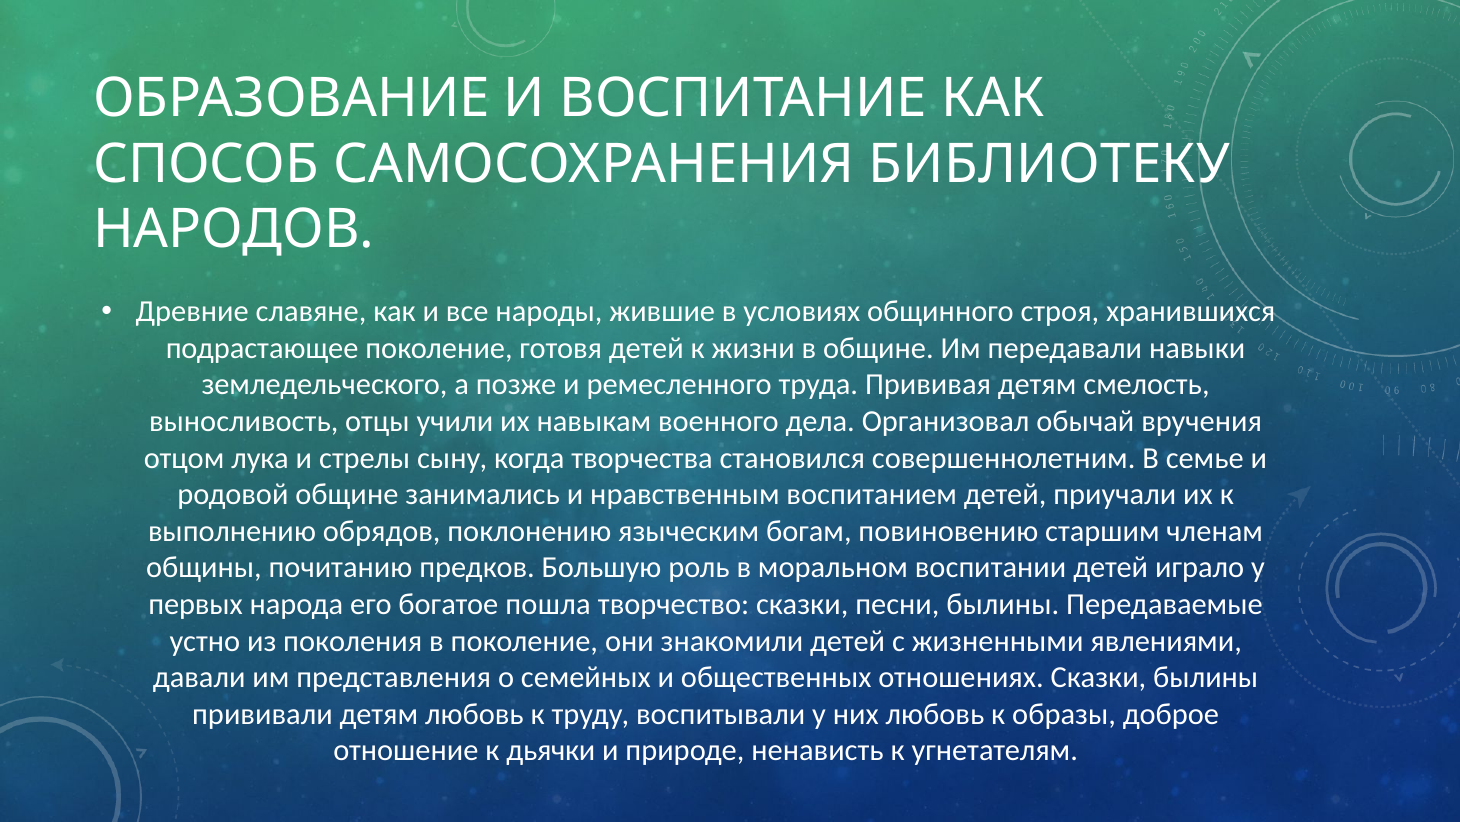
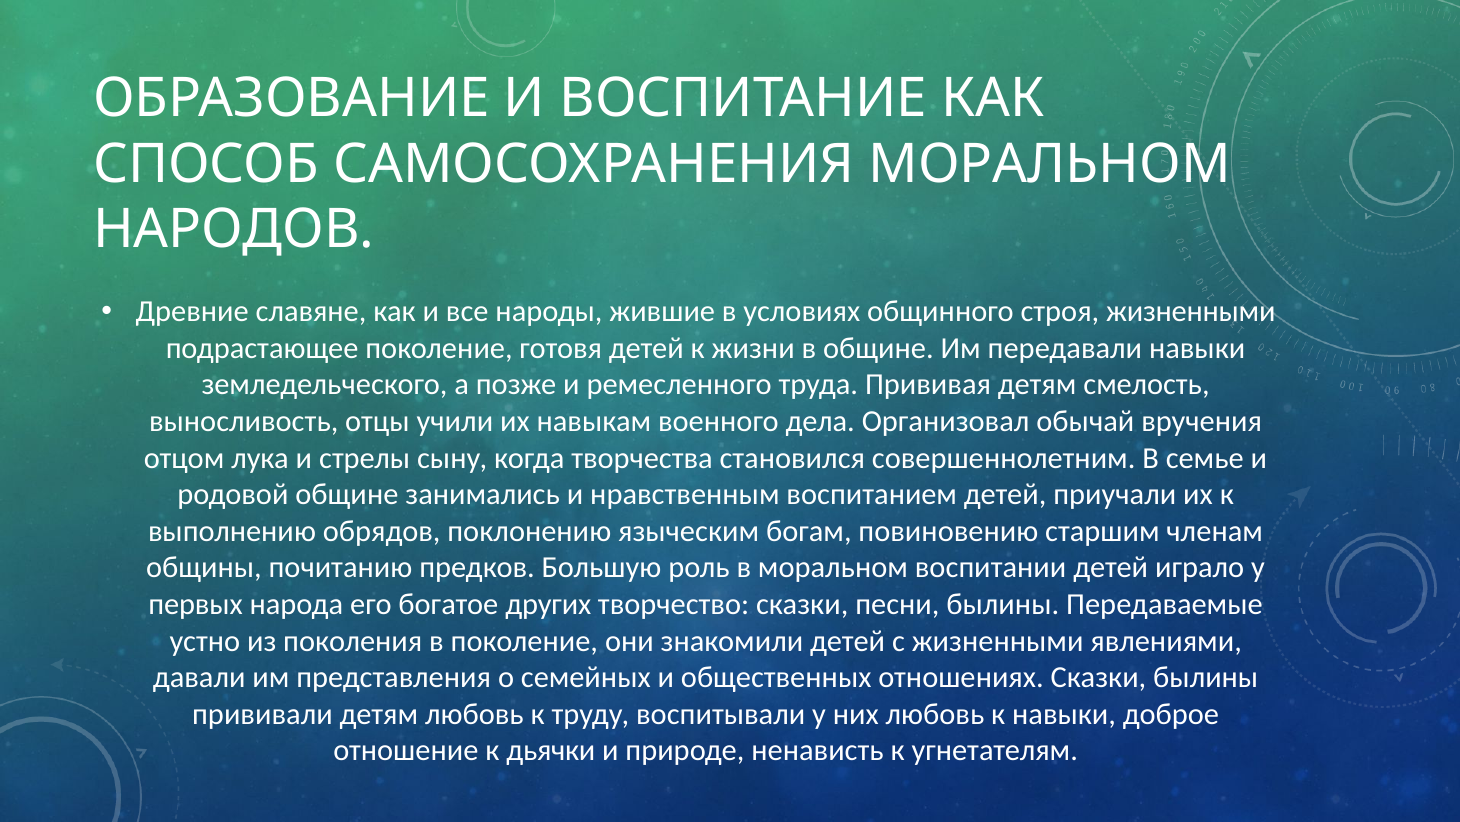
САМОСОХРАНЕНИЯ БИБЛИОТЕКУ: БИБЛИОТЕКУ -> МОРАЛЬНОМ
строя хранившихся: хранившихся -> жизненными
пошла: пошла -> других
к образы: образы -> навыки
